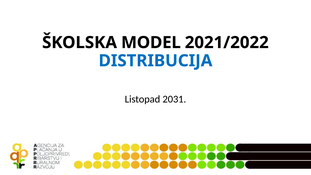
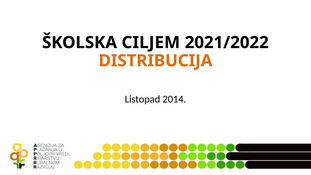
MODEL: MODEL -> CILJEM
DISTRIBUCIJA colour: blue -> orange
2031: 2031 -> 2014
